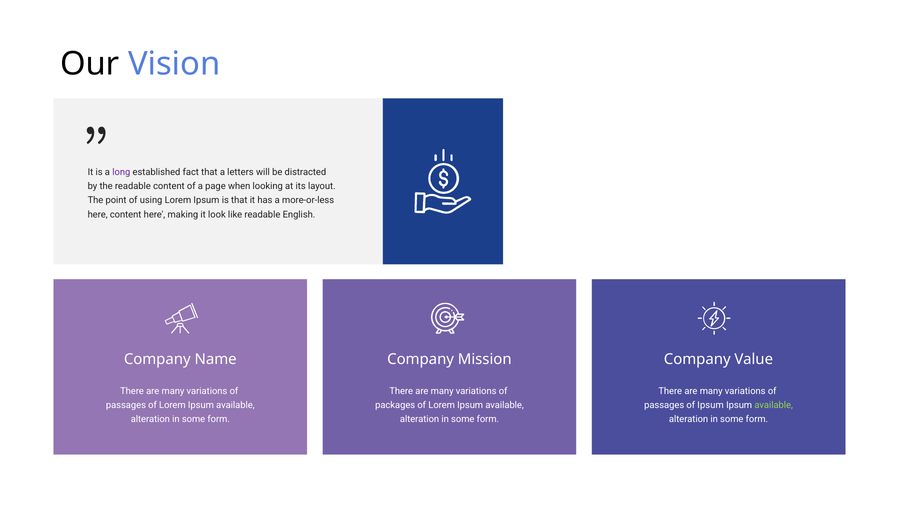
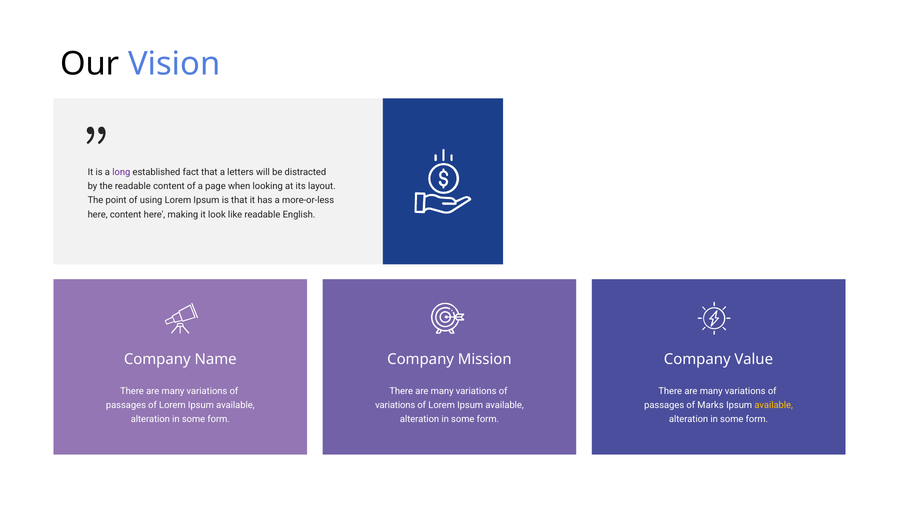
packages at (395, 405): packages -> variations
of Ipsum: Ipsum -> Marks
available at (774, 405) colour: light green -> yellow
